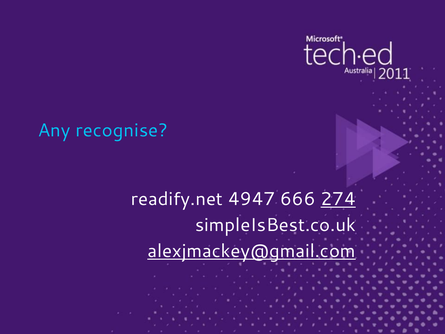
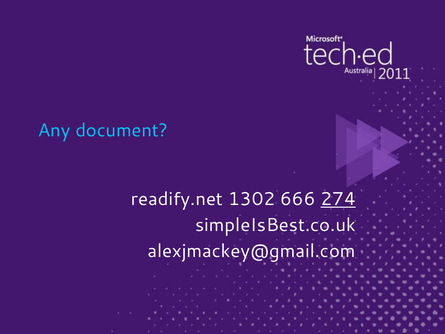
recognise: recognise -> document
4947: 4947 -> 1302
alexjmackey@gmail.com underline: present -> none
